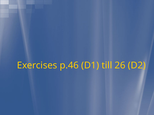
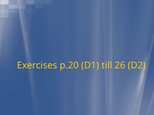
p.46: p.46 -> p.20
